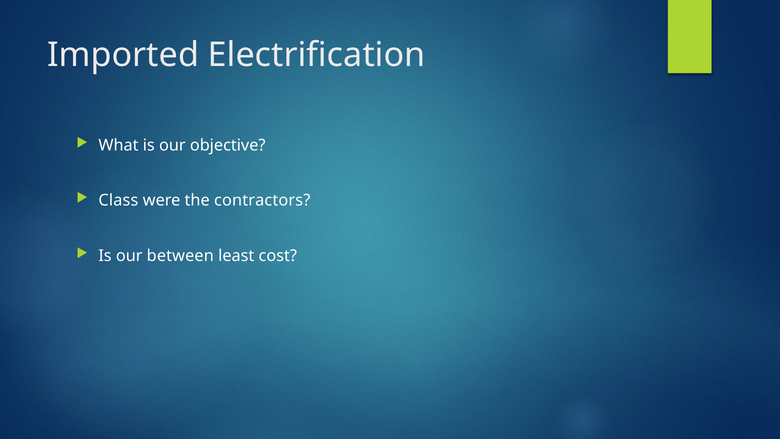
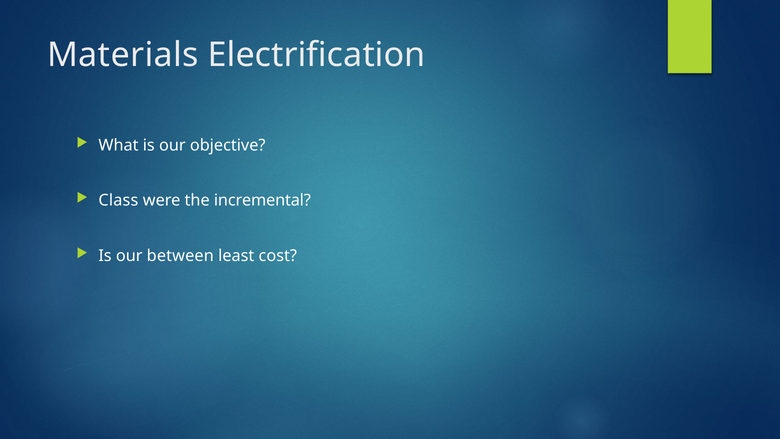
Imported: Imported -> Materials
contractors: contractors -> incremental
